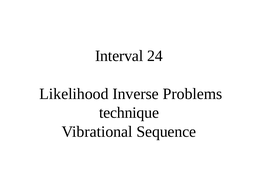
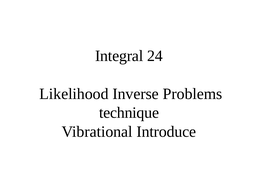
Interval: Interval -> Integral
Sequence: Sequence -> Introduce
